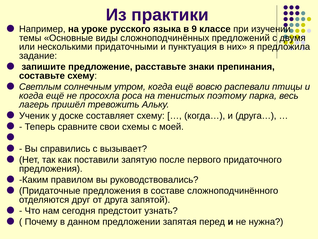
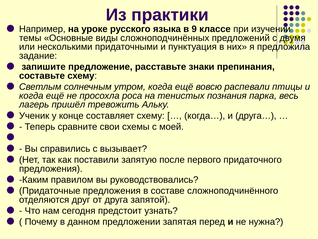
поэтому: поэтому -> познания
доске: доске -> конце
